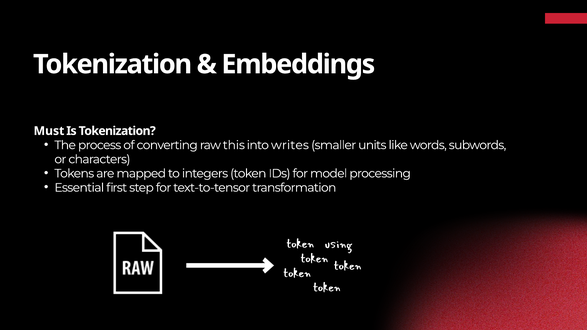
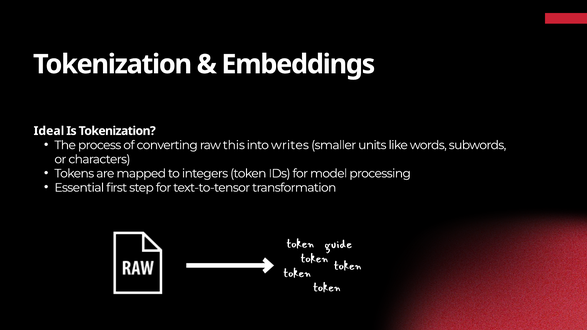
Must: Must -> Ideal
using: using -> guide
